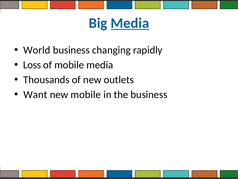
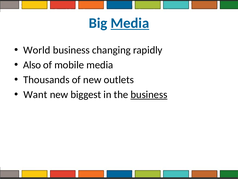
Loss: Loss -> Also
new mobile: mobile -> biggest
business at (149, 94) underline: none -> present
